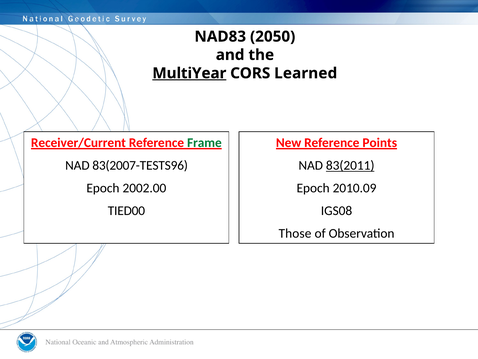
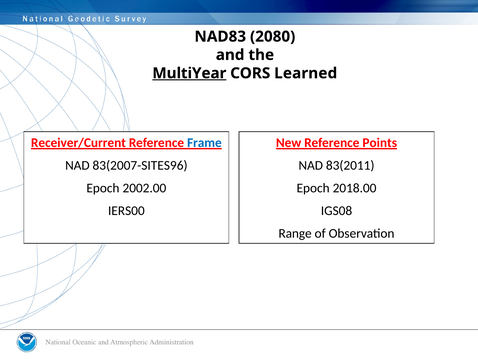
2050: 2050 -> 2080
Frame colour: green -> blue
83(2007-TESTS96: 83(2007-TESTS96 -> 83(2007-SITES96
83(2011 underline: present -> none
2010.09: 2010.09 -> 2018.00
TIED00: TIED00 -> IERS00
Those: Those -> Range
